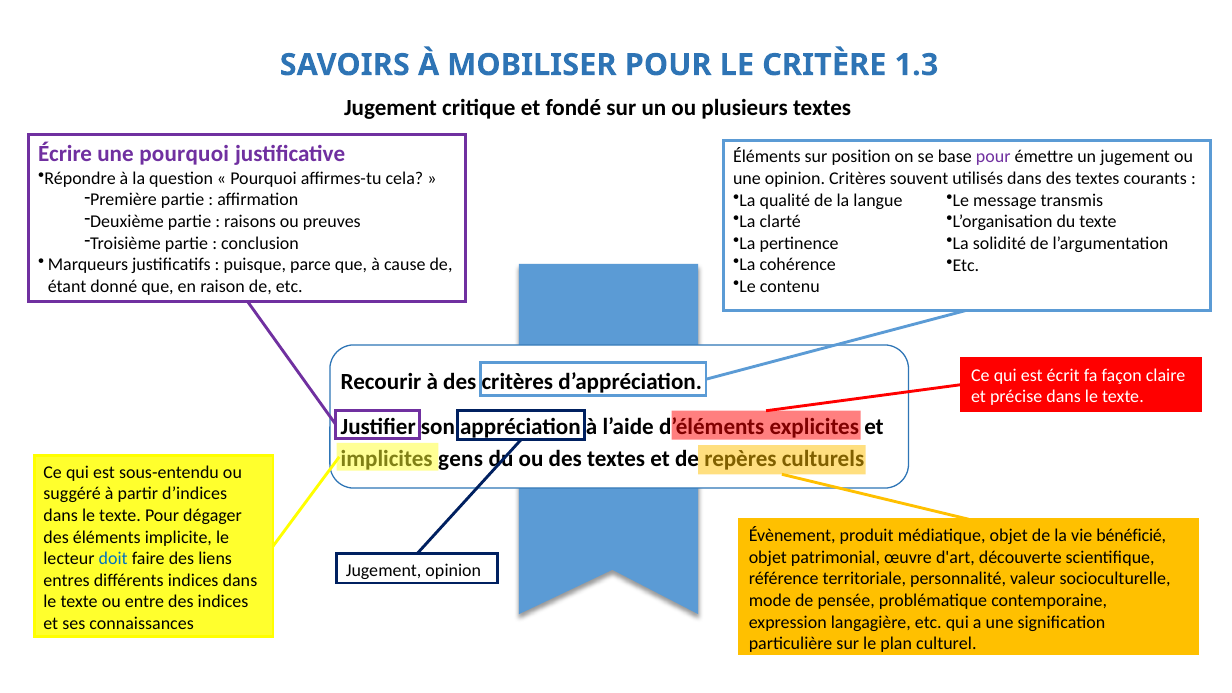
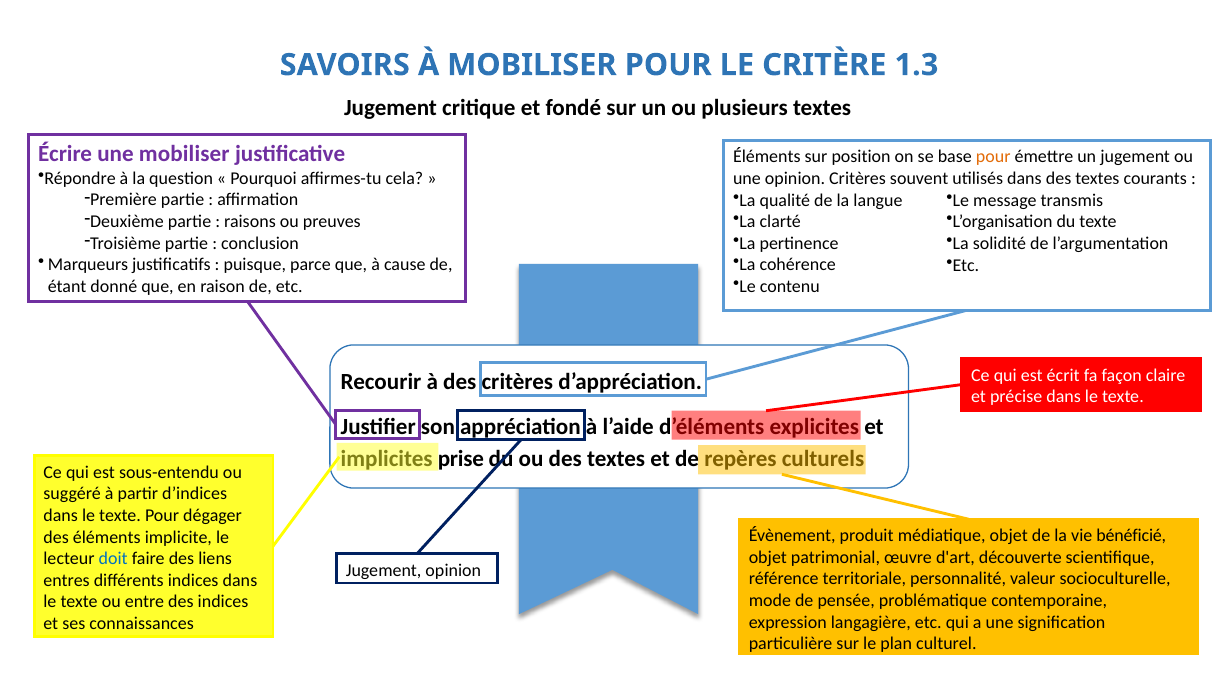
une pourquoi: pourquoi -> mobiliser
pour at (993, 157) colour: purple -> orange
gens: gens -> prise
